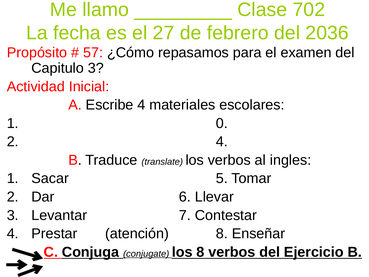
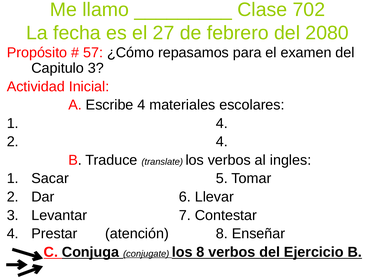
2036: 2036 -> 2080
1 0: 0 -> 4
